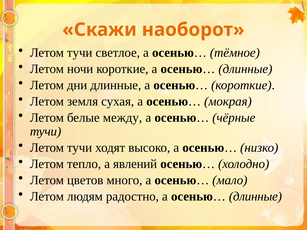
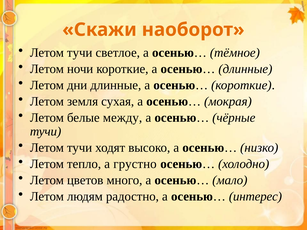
явлений: явлений -> грустно
радостно а осенью… длинные: длинные -> интерес
